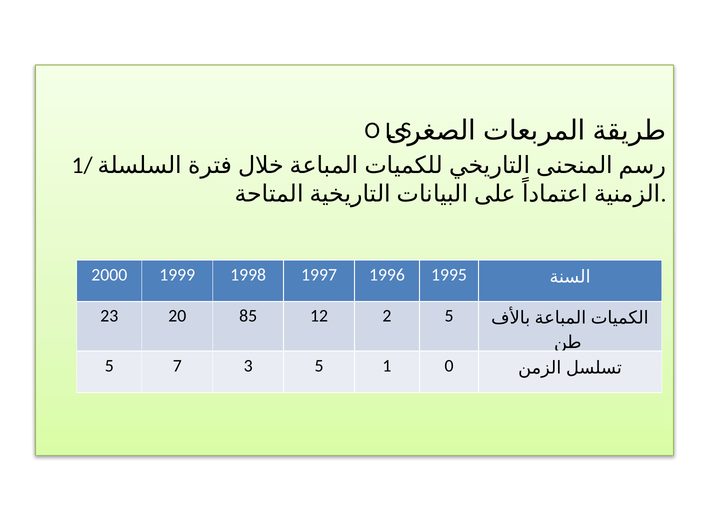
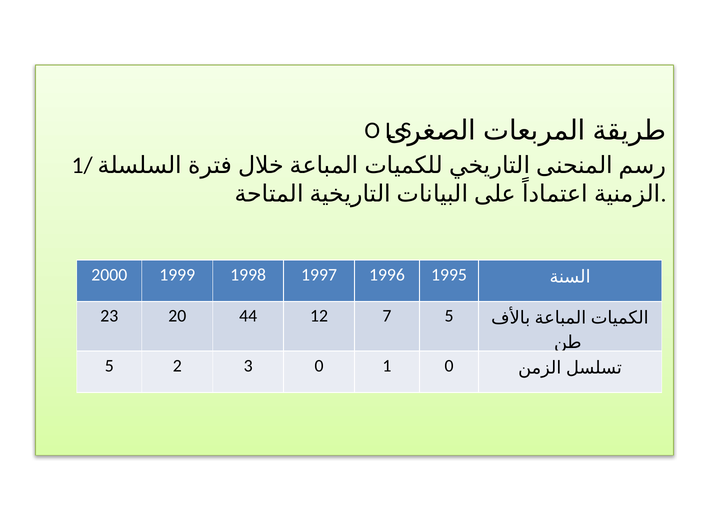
85: 85 -> 44
2: 2 -> 7
7: 7 -> 2
3 5: 5 -> 0
